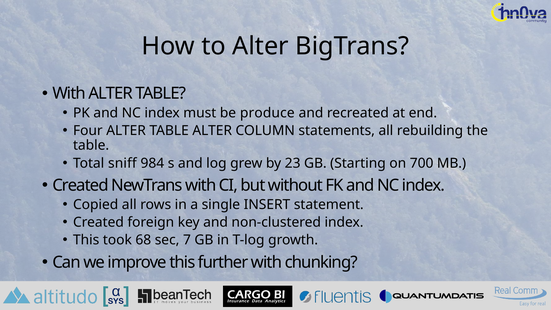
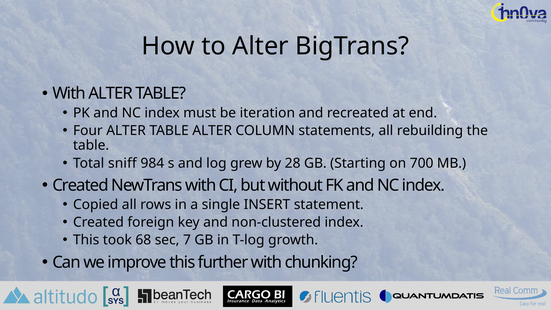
produce: produce -> iteration
23: 23 -> 28
